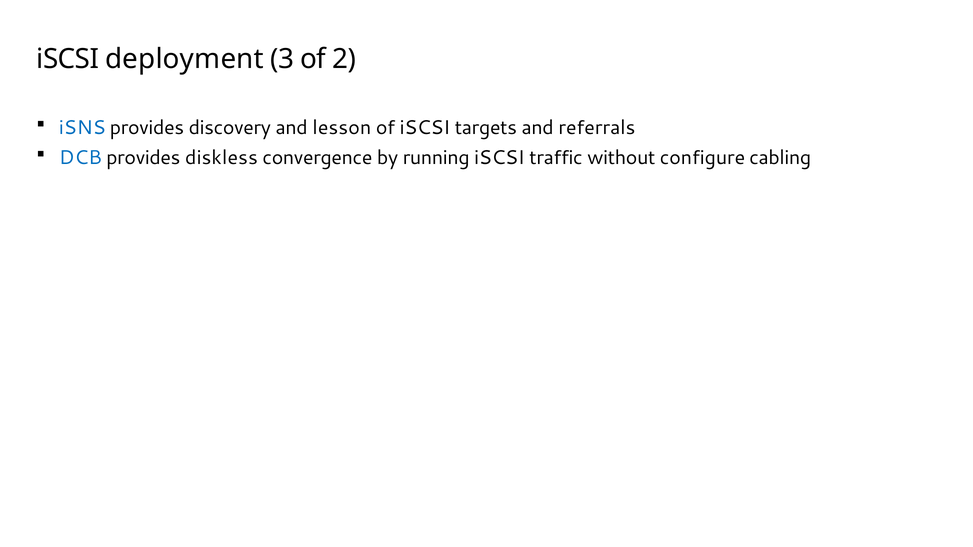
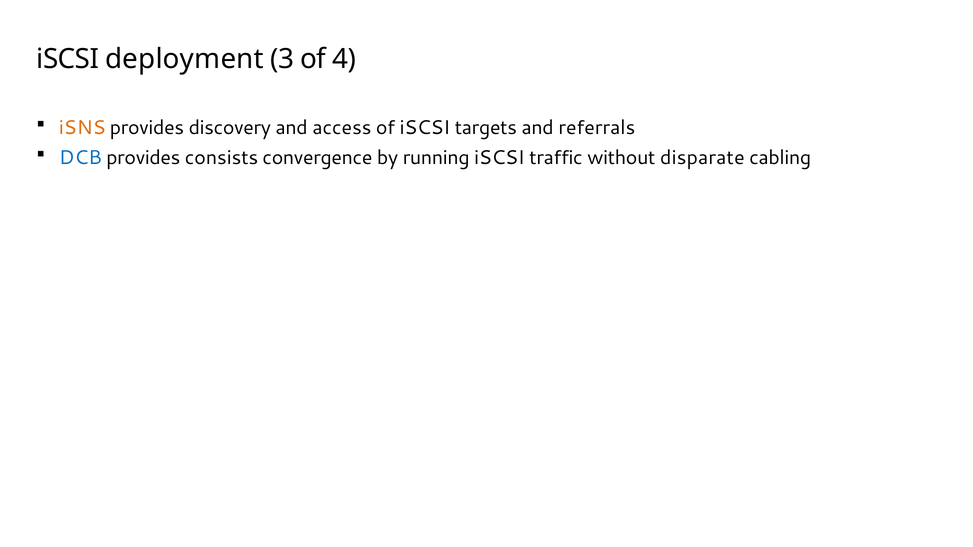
2: 2 -> 4
iSNS colour: blue -> orange
lesson: lesson -> access
diskless: diskless -> consists
configure: configure -> disparate
